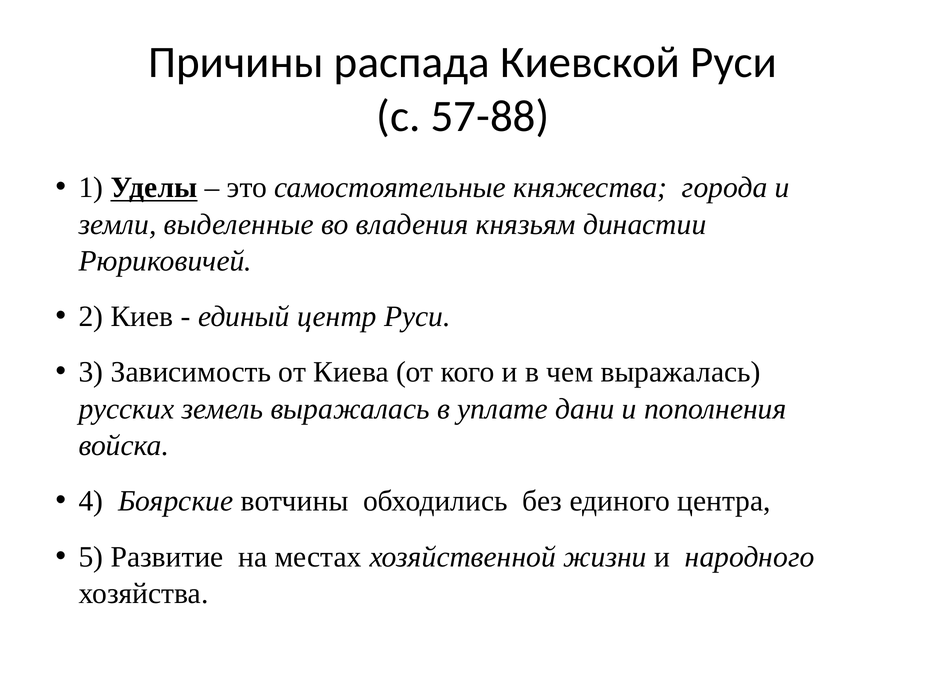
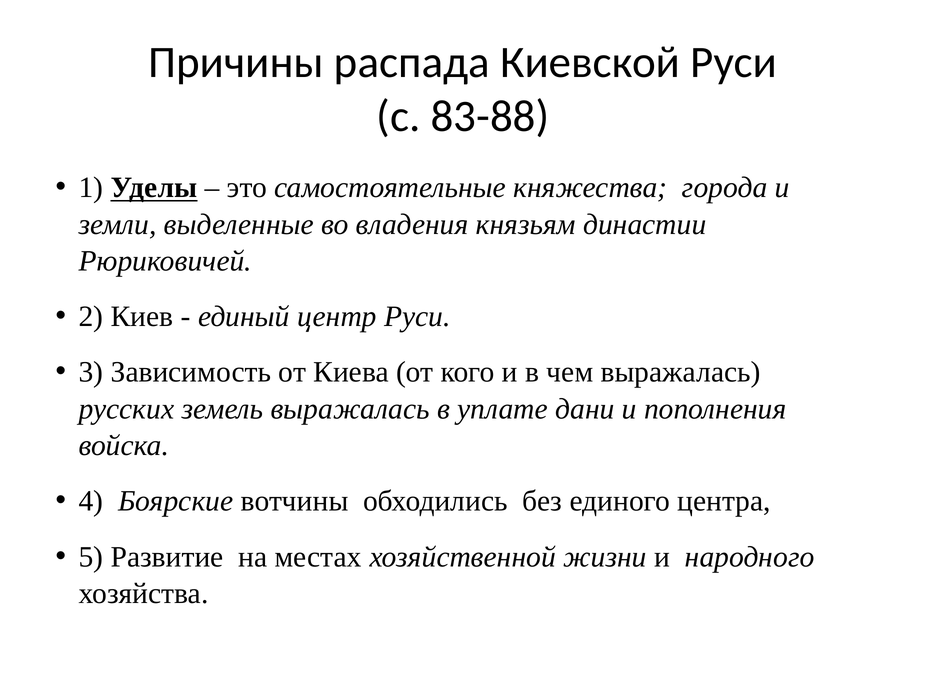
57-88: 57-88 -> 83-88
